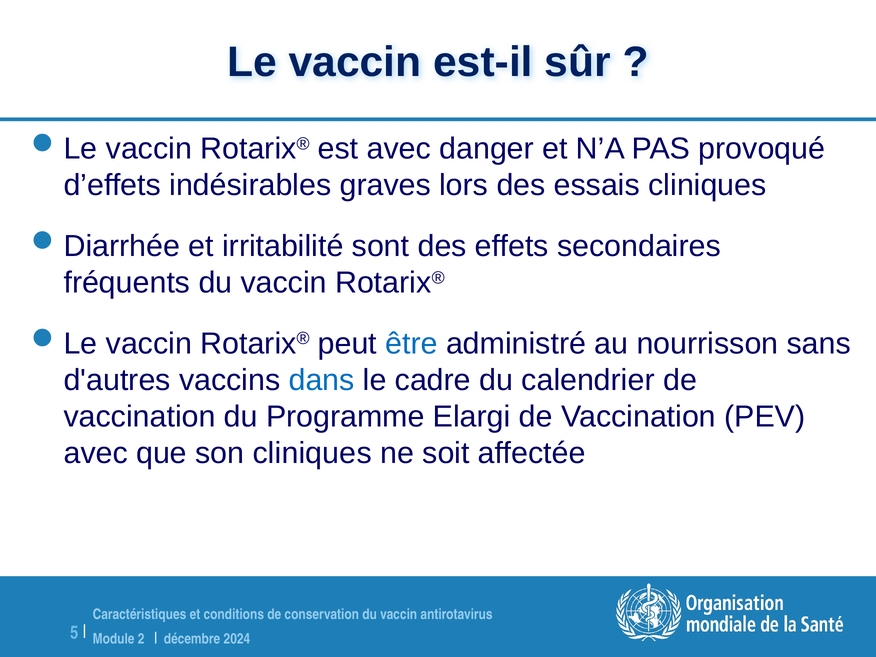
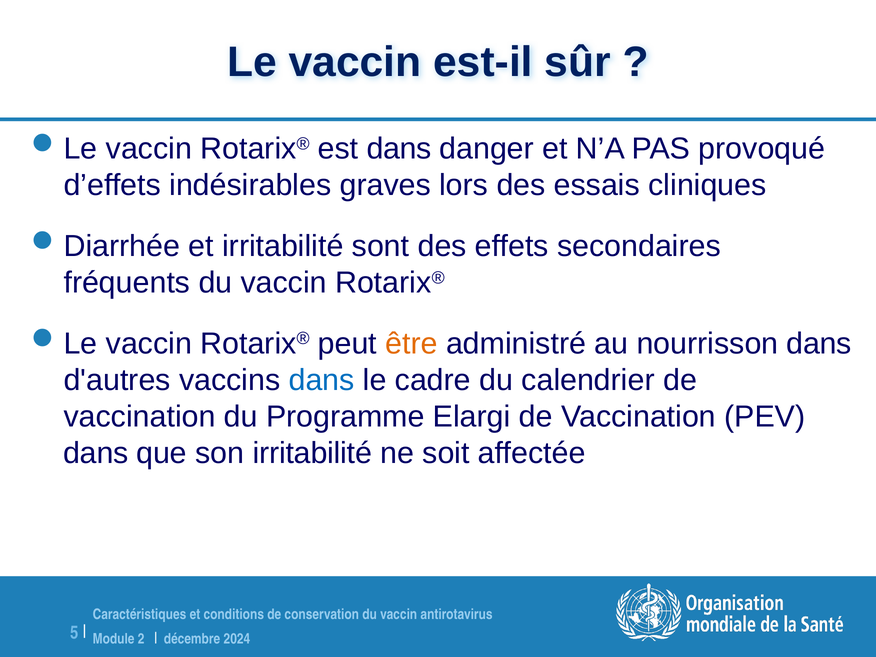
est avec: avec -> dans
être colour: blue -> orange
nourrisson sans: sans -> dans
avec at (96, 453): avec -> dans
son cliniques: cliniques -> irritabilité
